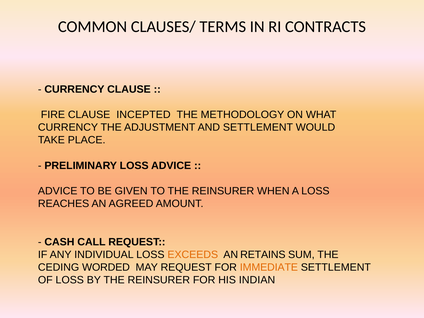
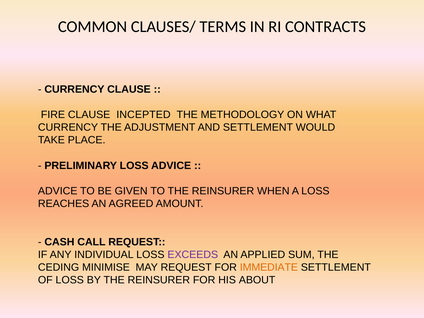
EXCEEDS colour: orange -> purple
RETAINS: RETAINS -> APPLIED
WORDED: WORDED -> MINIMISE
INDIAN: INDIAN -> ABOUT
